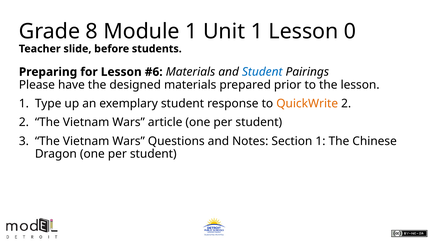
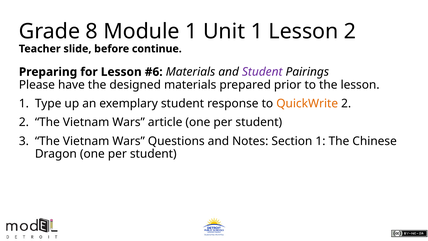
Lesson 0: 0 -> 2
students: students -> continue
Student at (262, 72) colour: blue -> purple
